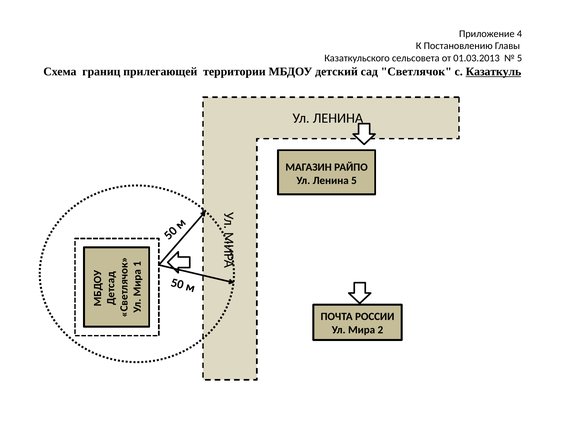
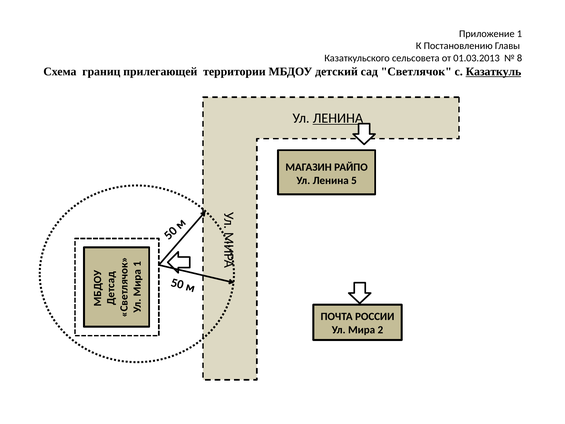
Приложение 4: 4 -> 1
5 at (520, 58): 5 -> 8
ЛЕНИНА at (338, 118) underline: none -> present
